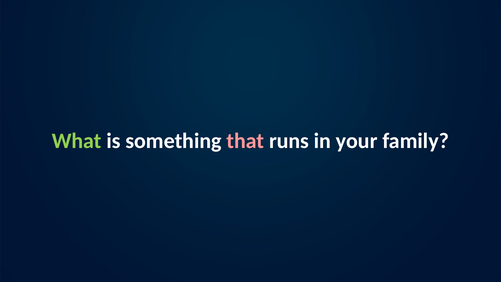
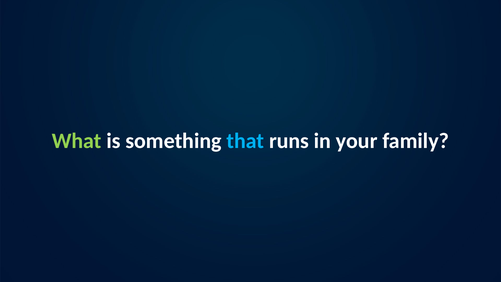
that colour: pink -> light blue
